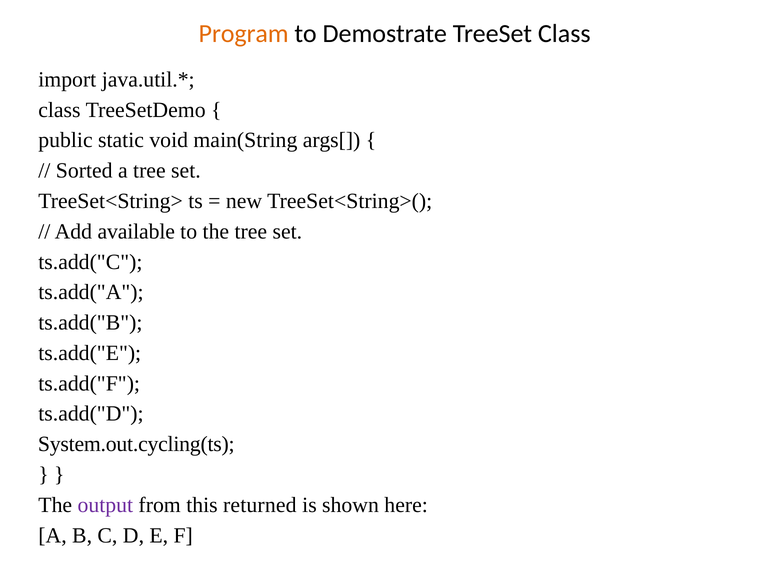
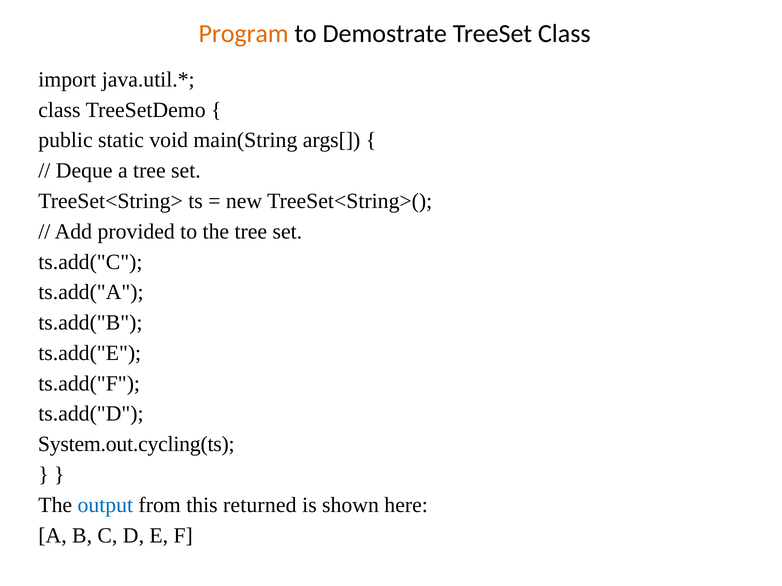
Sorted: Sorted -> Deque
available: available -> provided
output colour: purple -> blue
